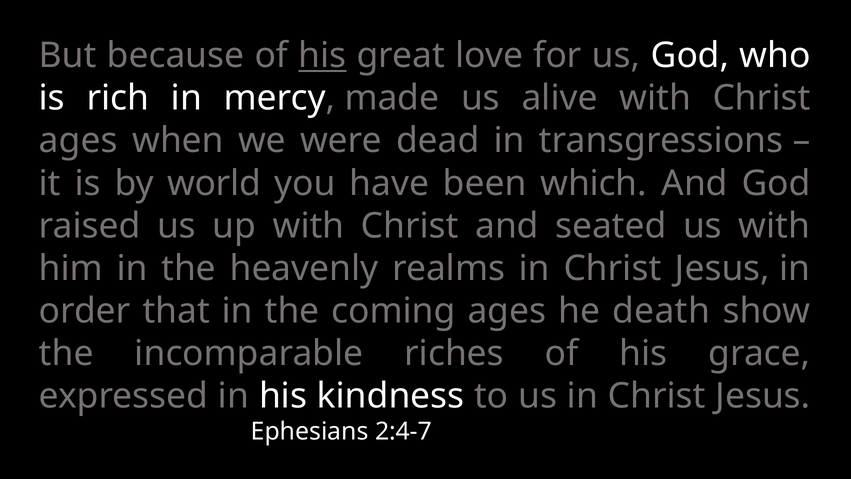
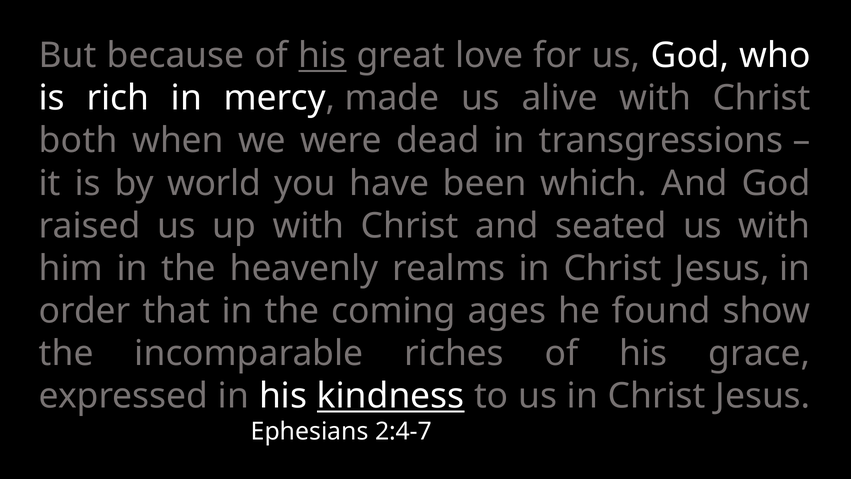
ages at (78, 141): ages -> both
death: death -> found
kindness underline: none -> present
